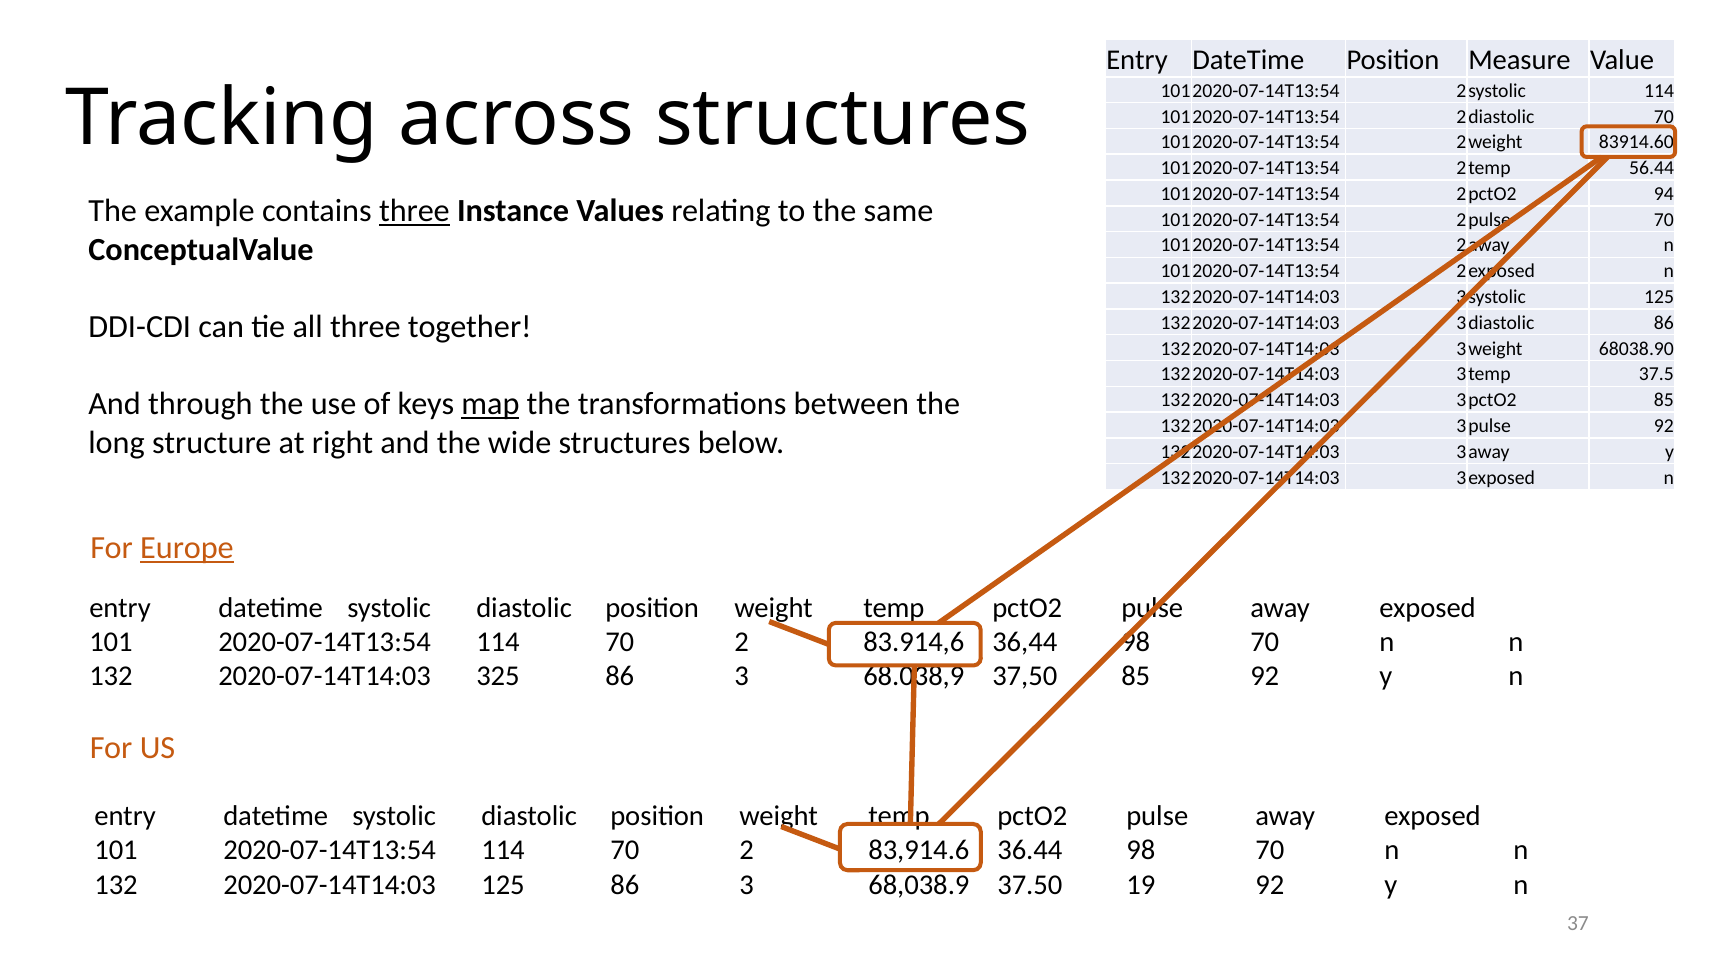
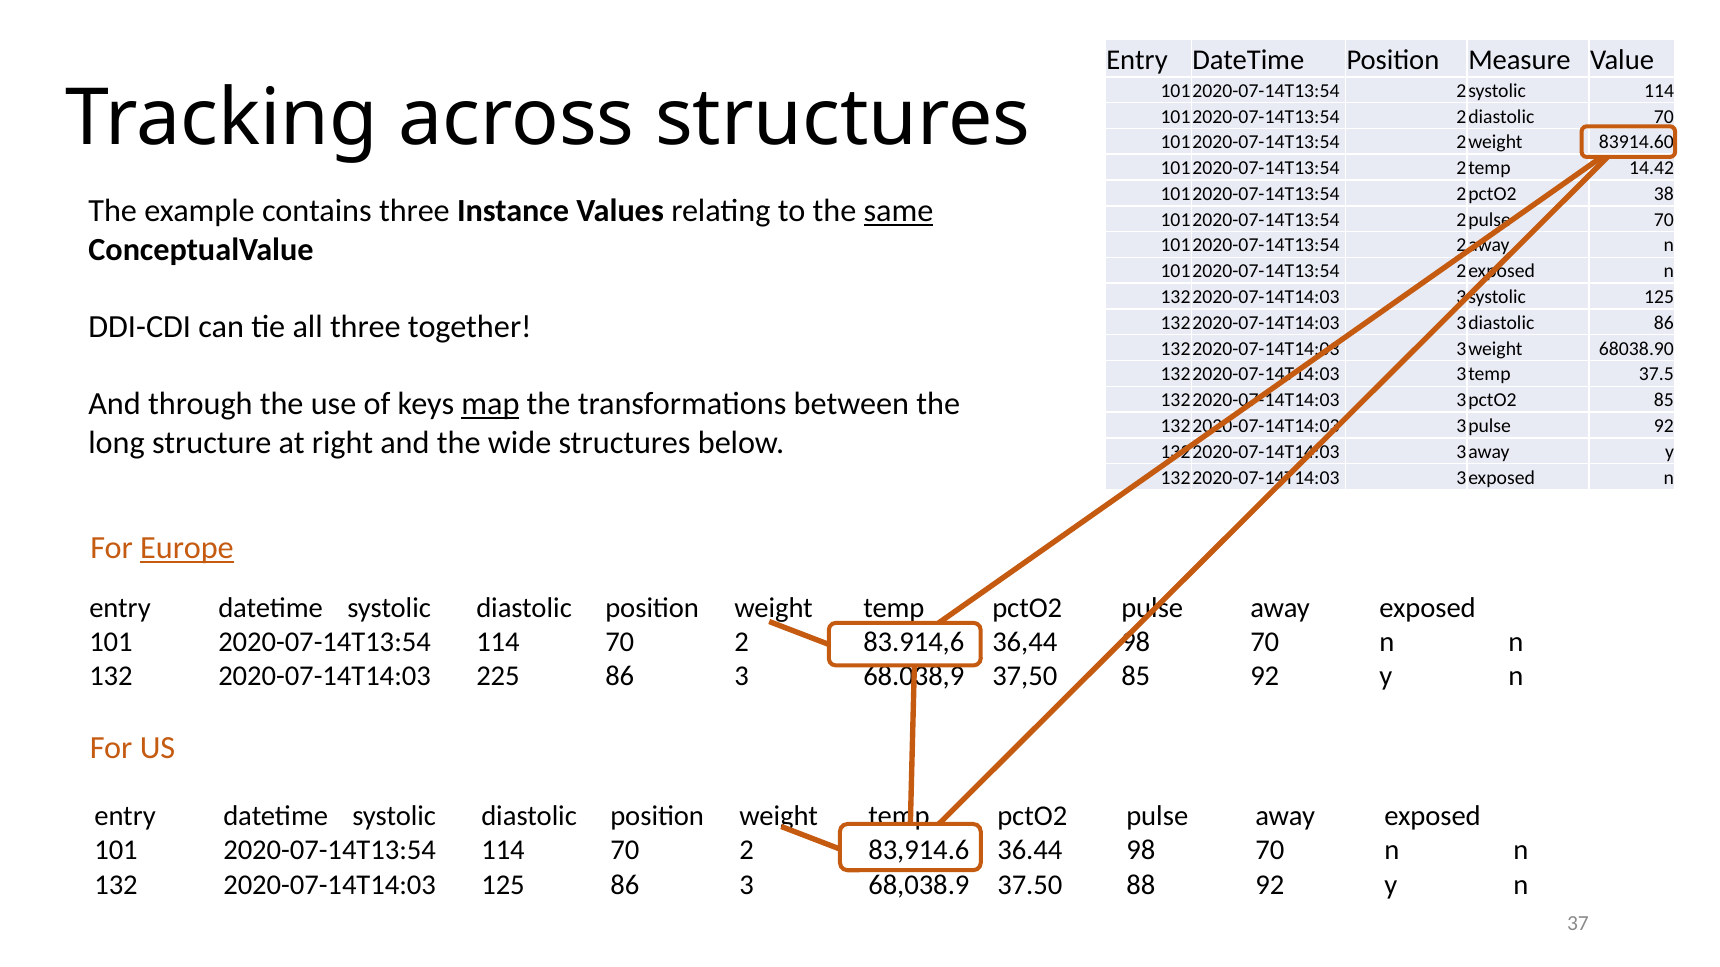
56.44: 56.44 -> 14.42
94: 94 -> 38
three at (414, 211) underline: present -> none
same underline: none -> present
325: 325 -> 225
19: 19 -> 88
